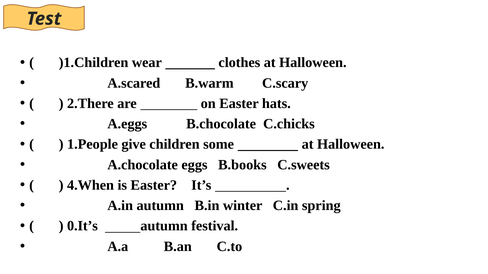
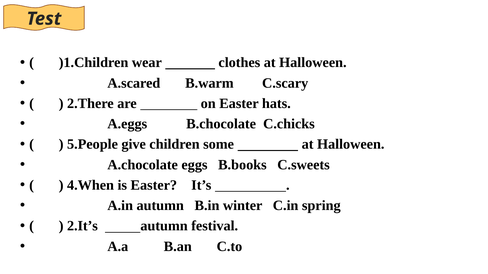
1.People: 1.People -> 5.People
0.It’s: 0.It’s -> 2.It’s
